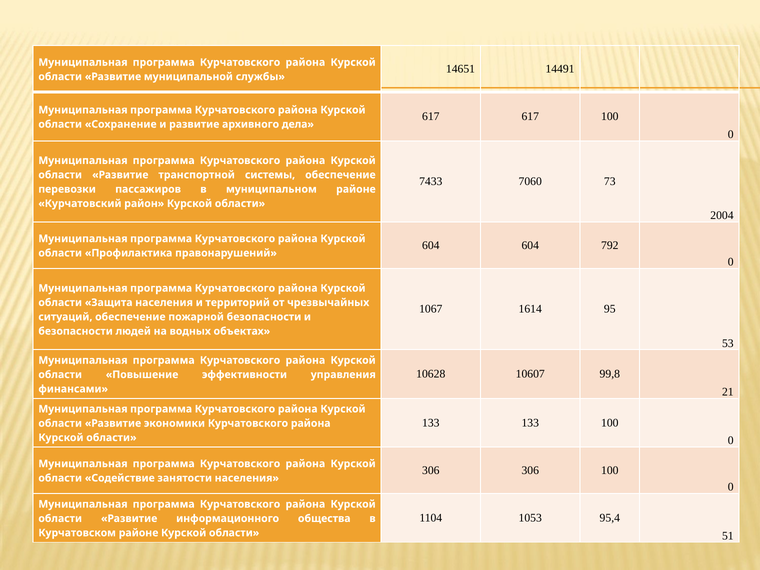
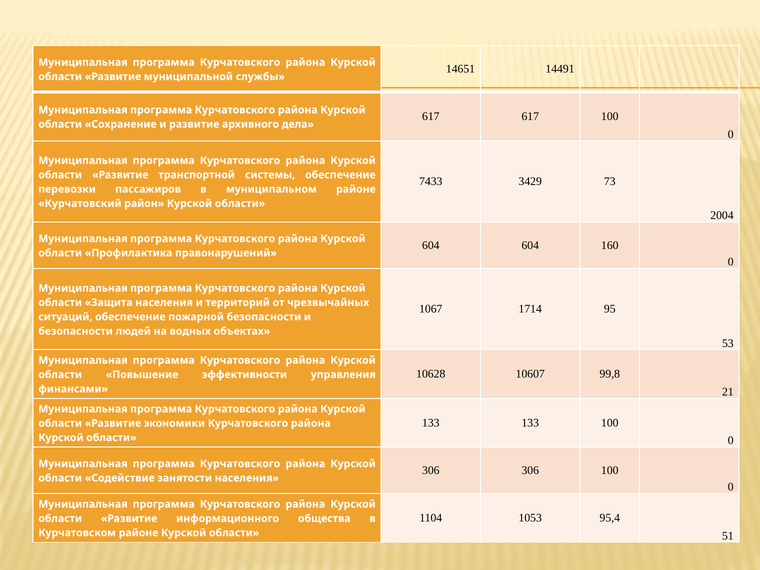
7060: 7060 -> 3429
792: 792 -> 160
1614: 1614 -> 1714
